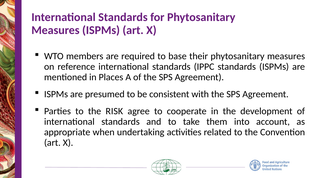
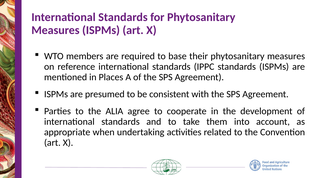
RISK: RISK -> ALIA
